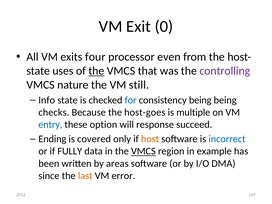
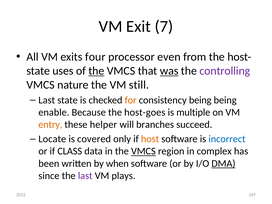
0: 0 -> 7
was underline: none -> present
Info at (47, 100): Info -> Last
for colour: blue -> orange
checks: checks -> enable
entry colour: blue -> orange
option: option -> helper
response: response -> branches
Ending: Ending -> Locate
FULLY: FULLY -> CLASS
example: example -> complex
areas: areas -> when
DMA underline: none -> present
last at (85, 176) colour: orange -> purple
error: error -> plays
